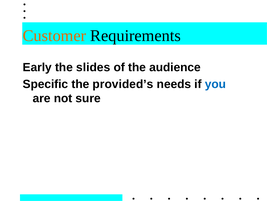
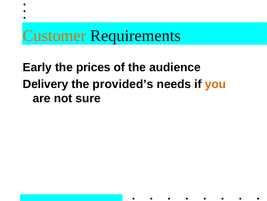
slides: slides -> prices
Specific: Specific -> Delivery
you colour: blue -> orange
